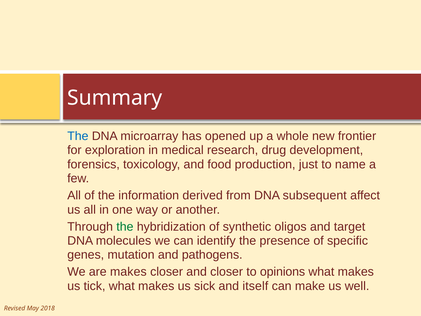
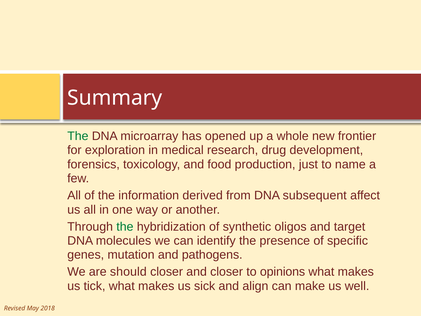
The at (78, 136) colour: blue -> green
are makes: makes -> should
itself: itself -> align
